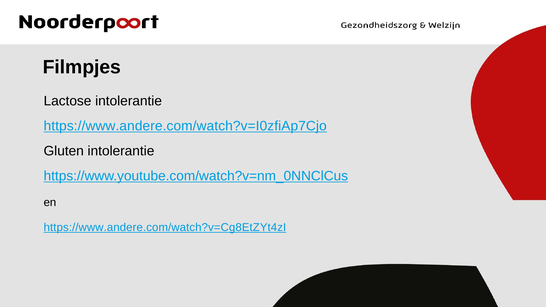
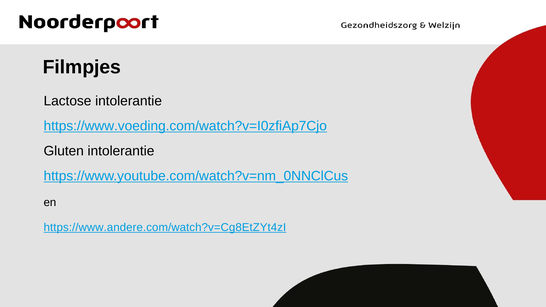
https://www.andere.com/watch?v=I0zfiAp7Cjo: https://www.andere.com/watch?v=I0zfiAp7Cjo -> https://www.voeding.com/watch?v=I0zfiAp7Cjo
